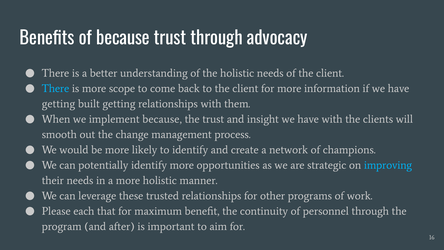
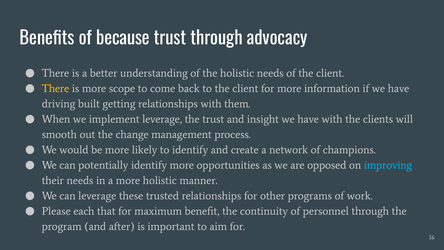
There at (55, 88) colour: light blue -> yellow
getting at (58, 104): getting -> driving
implement because: because -> leverage
strategic: strategic -> opposed
